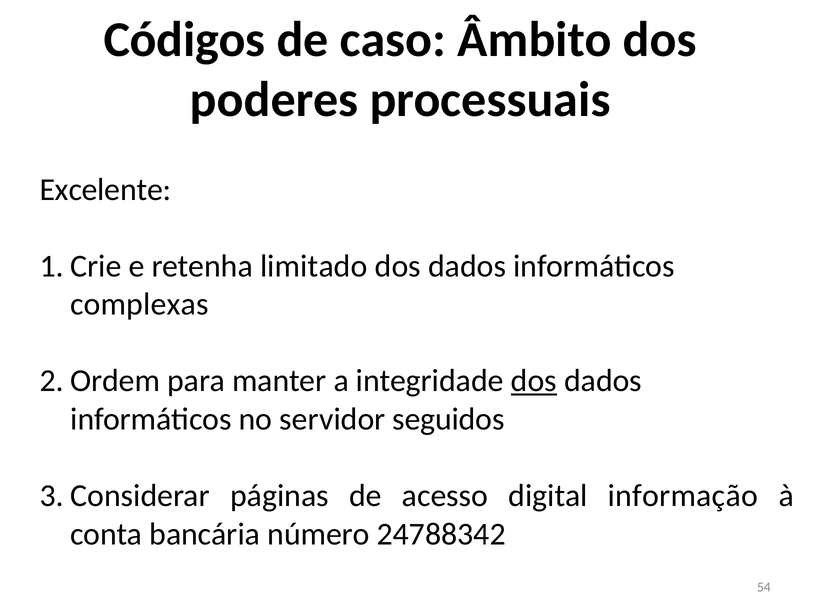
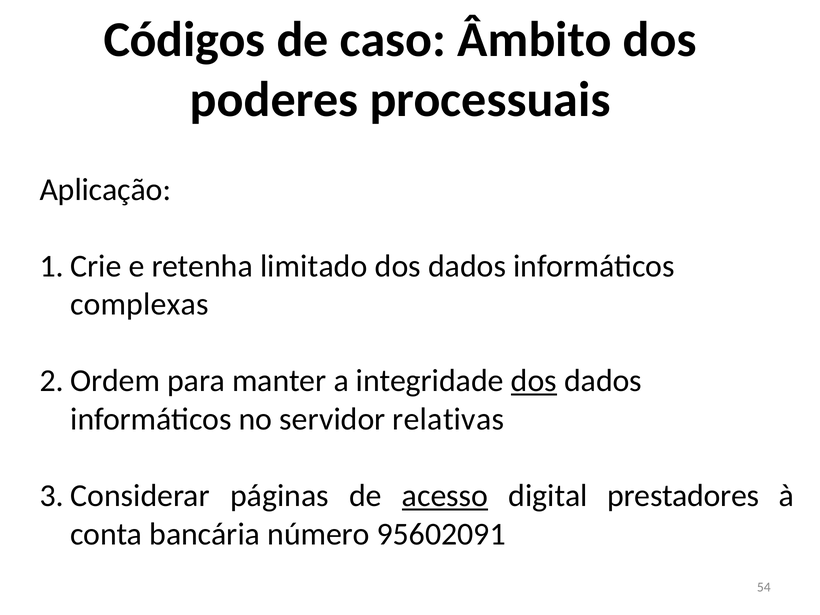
Excelente: Excelente -> Aplicação
seguidos: seguidos -> relativas
acesso underline: none -> present
informação: informação -> prestadores
24788342: 24788342 -> 95602091
